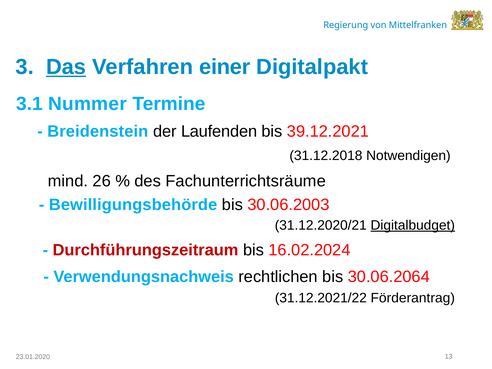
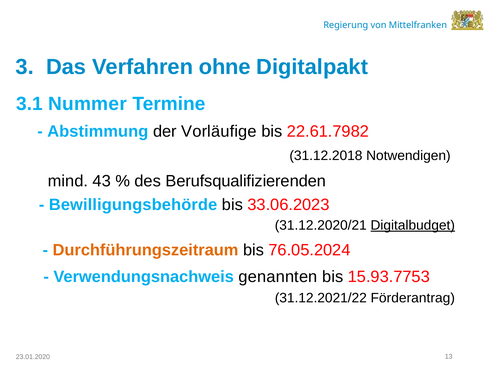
Das underline: present -> none
einer: einer -> ohne
Breidenstein: Breidenstein -> Abstimmung
Laufenden: Laufenden -> Vorläufige
39.12.2021: 39.12.2021 -> 22.61.7982
26: 26 -> 43
Fachunterrichtsräume: Fachunterrichtsräume -> Berufsqualifizierenden
30.06.2003: 30.06.2003 -> 33.06.2023
Durchführungszeitraum colour: red -> orange
16.02.2024: 16.02.2024 -> 76.05.2024
rechtlichen: rechtlichen -> genannten
30.06.2064: 30.06.2064 -> 15.93.7753
